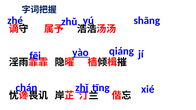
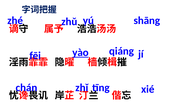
zhǐ underline: present -> none
